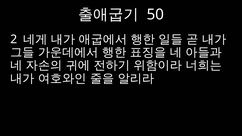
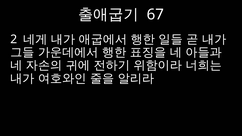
50: 50 -> 67
